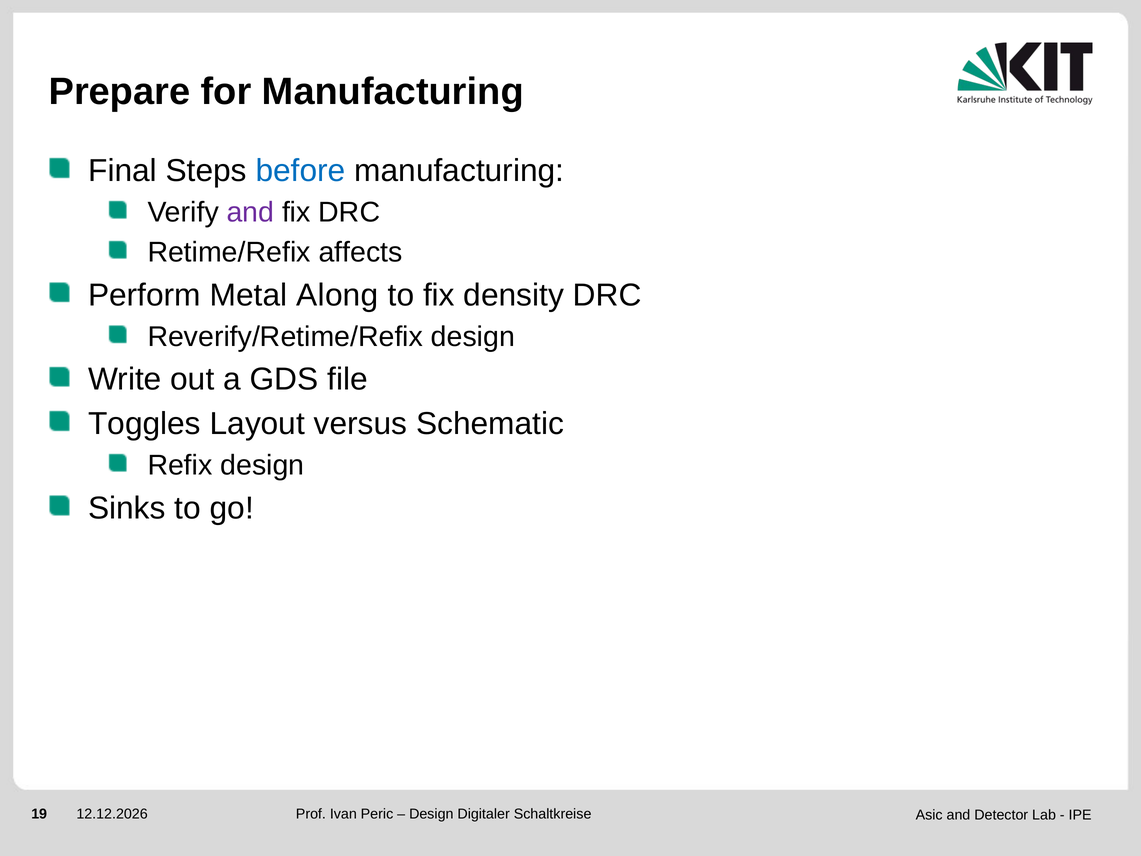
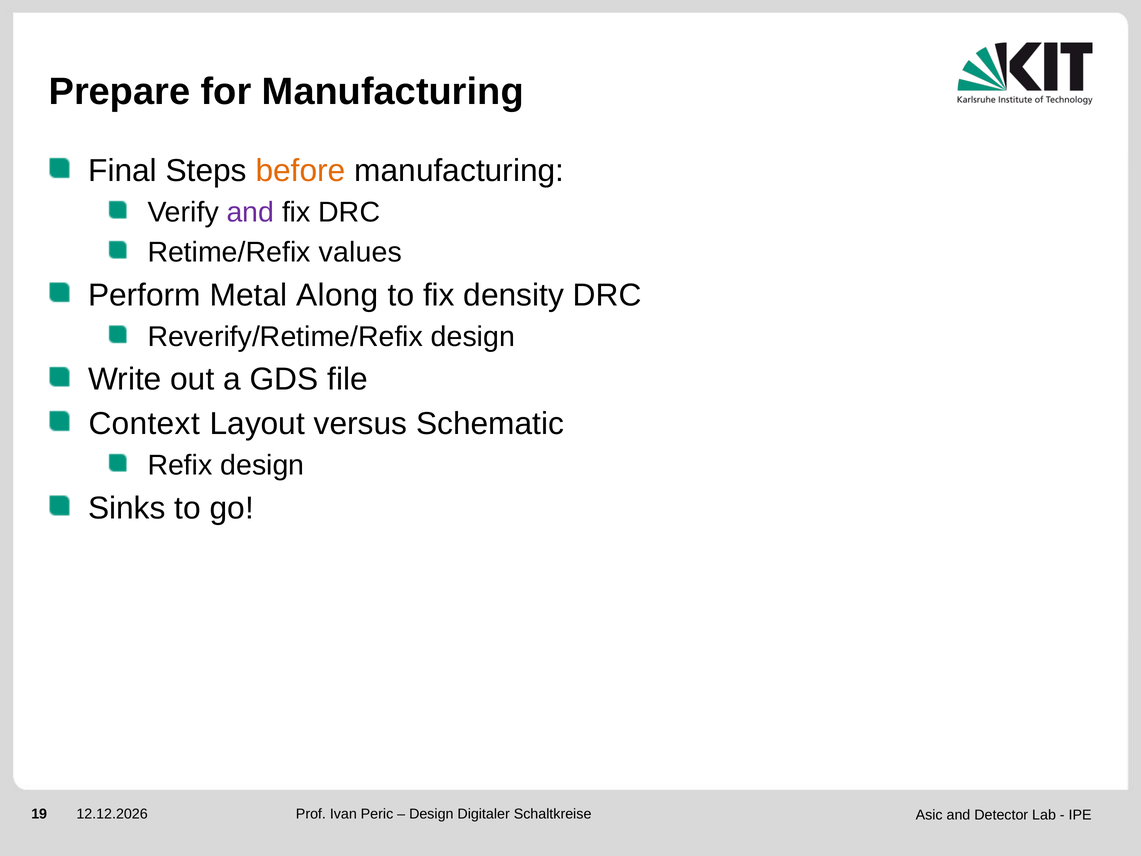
before colour: blue -> orange
affects: affects -> values
Toggles: Toggles -> Context
